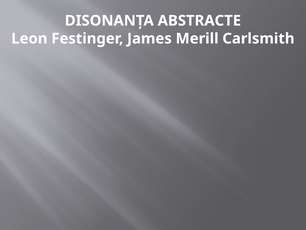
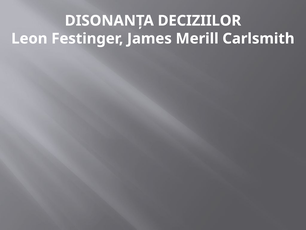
ABSTRACTE: ABSTRACTE -> DECIZIILOR
